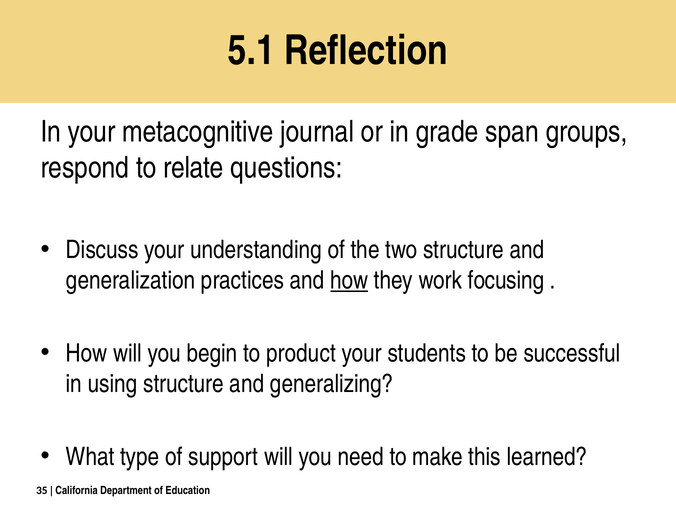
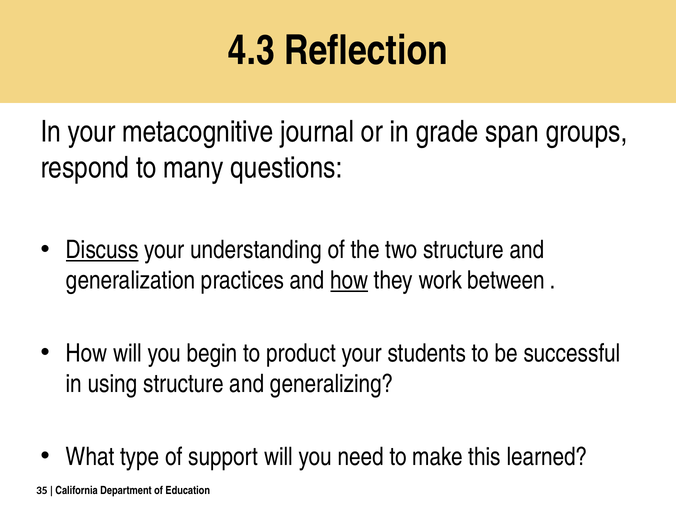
5.1: 5.1 -> 4.3
relate: relate -> many
Discuss underline: none -> present
focusing: focusing -> between
